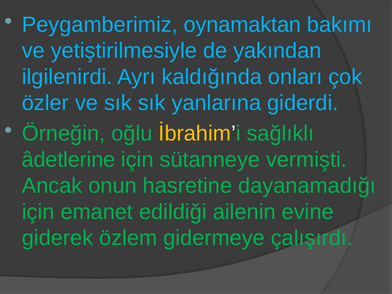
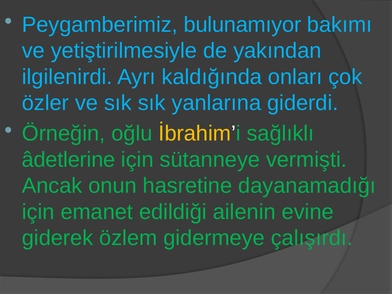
oynamaktan: oynamaktan -> bulunamıyor
